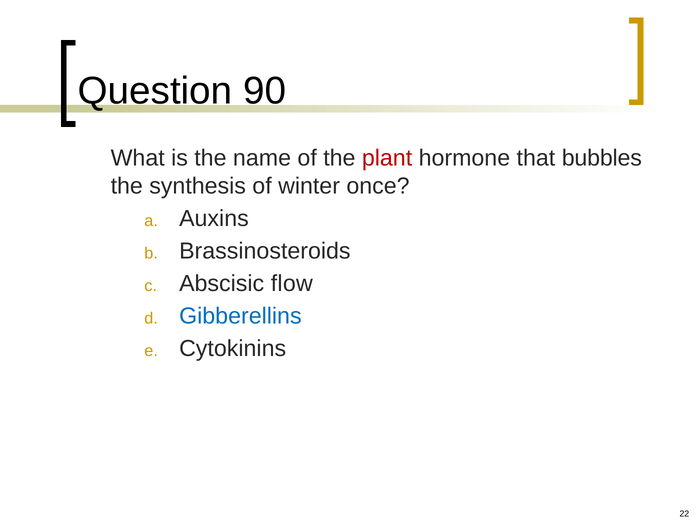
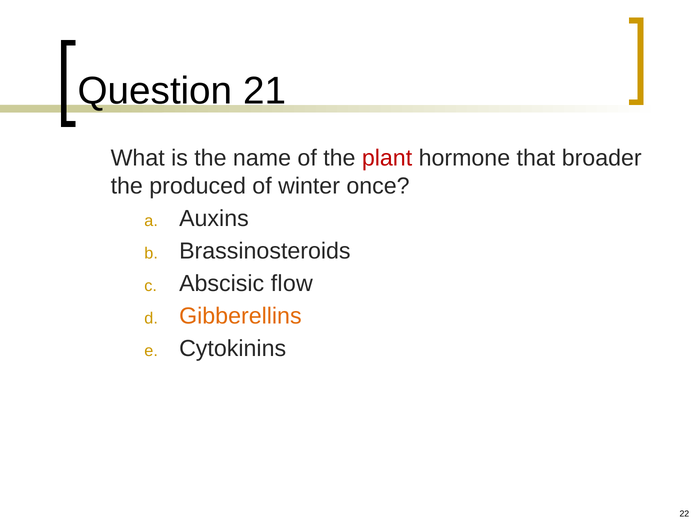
90: 90 -> 21
bubbles: bubbles -> broader
synthesis: synthesis -> produced
Gibberellins colour: blue -> orange
